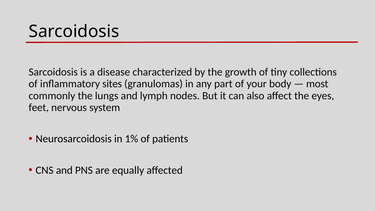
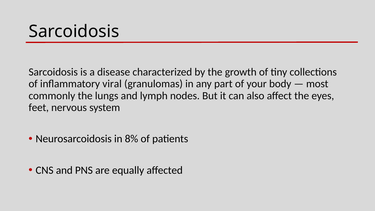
sites: sites -> viral
1%: 1% -> 8%
